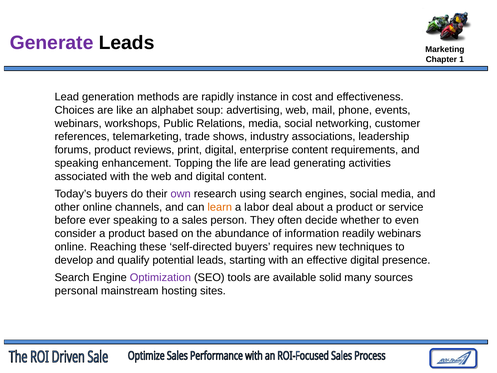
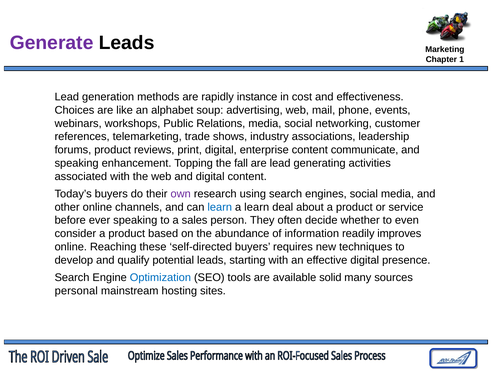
requirements: requirements -> communicate
life: life -> fall
learn at (220, 207) colour: orange -> blue
a labor: labor -> learn
readily webinars: webinars -> improves
Optimization colour: purple -> blue
